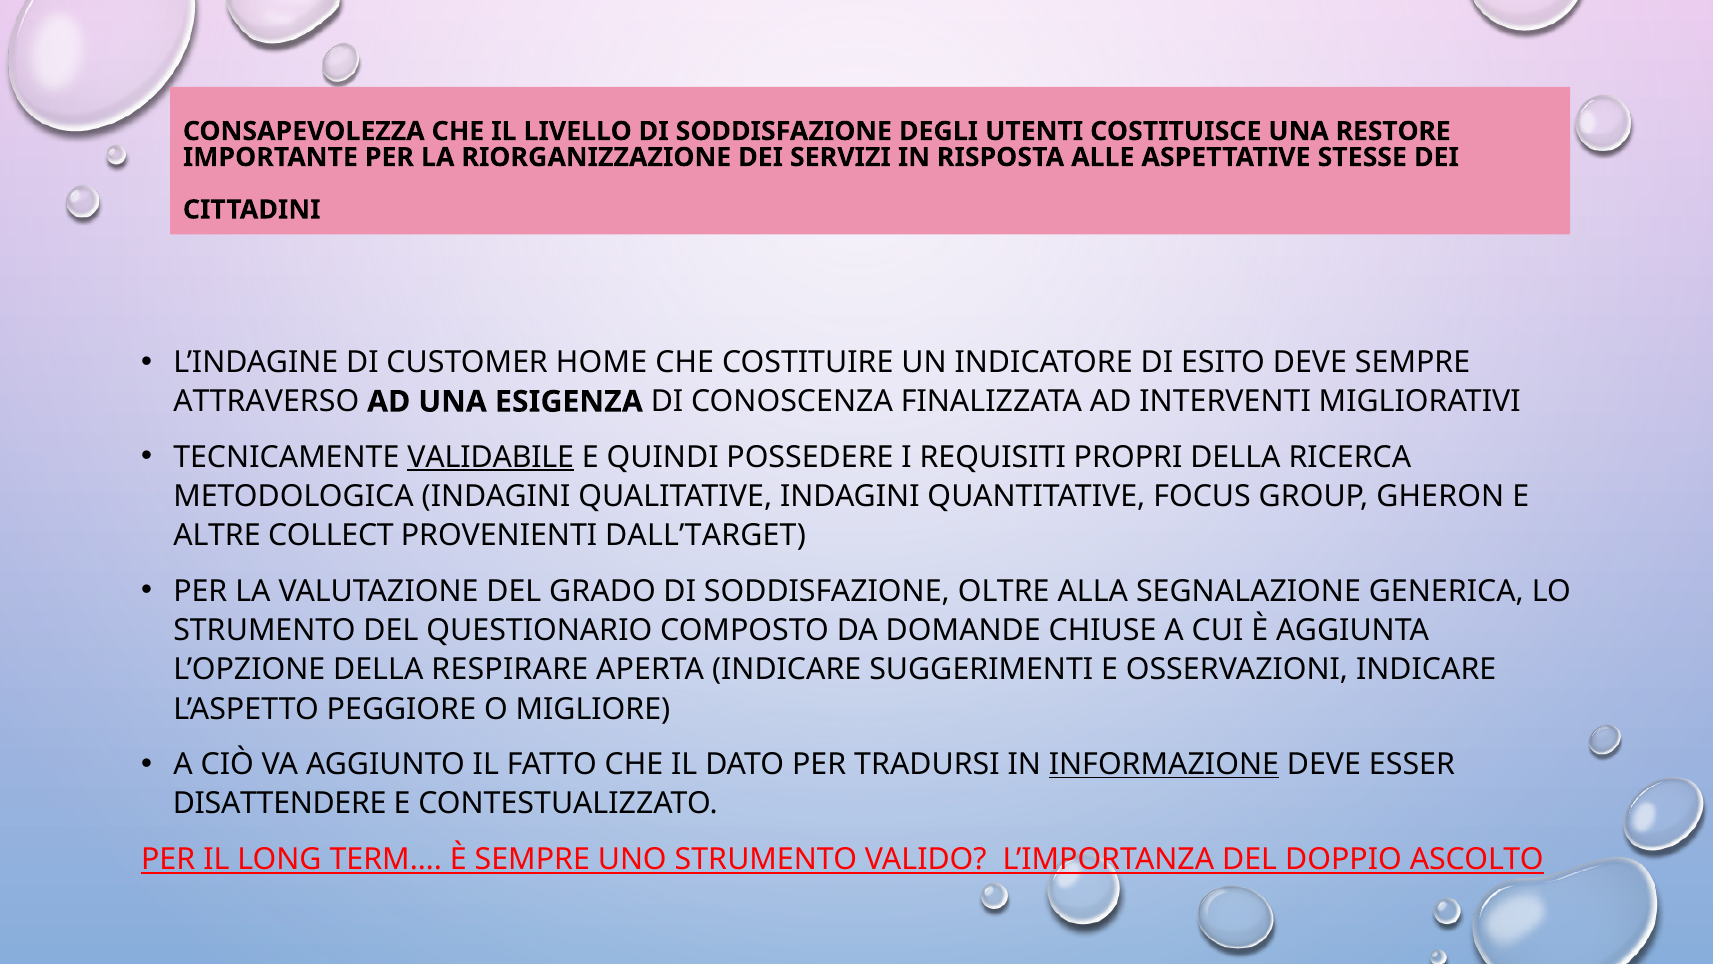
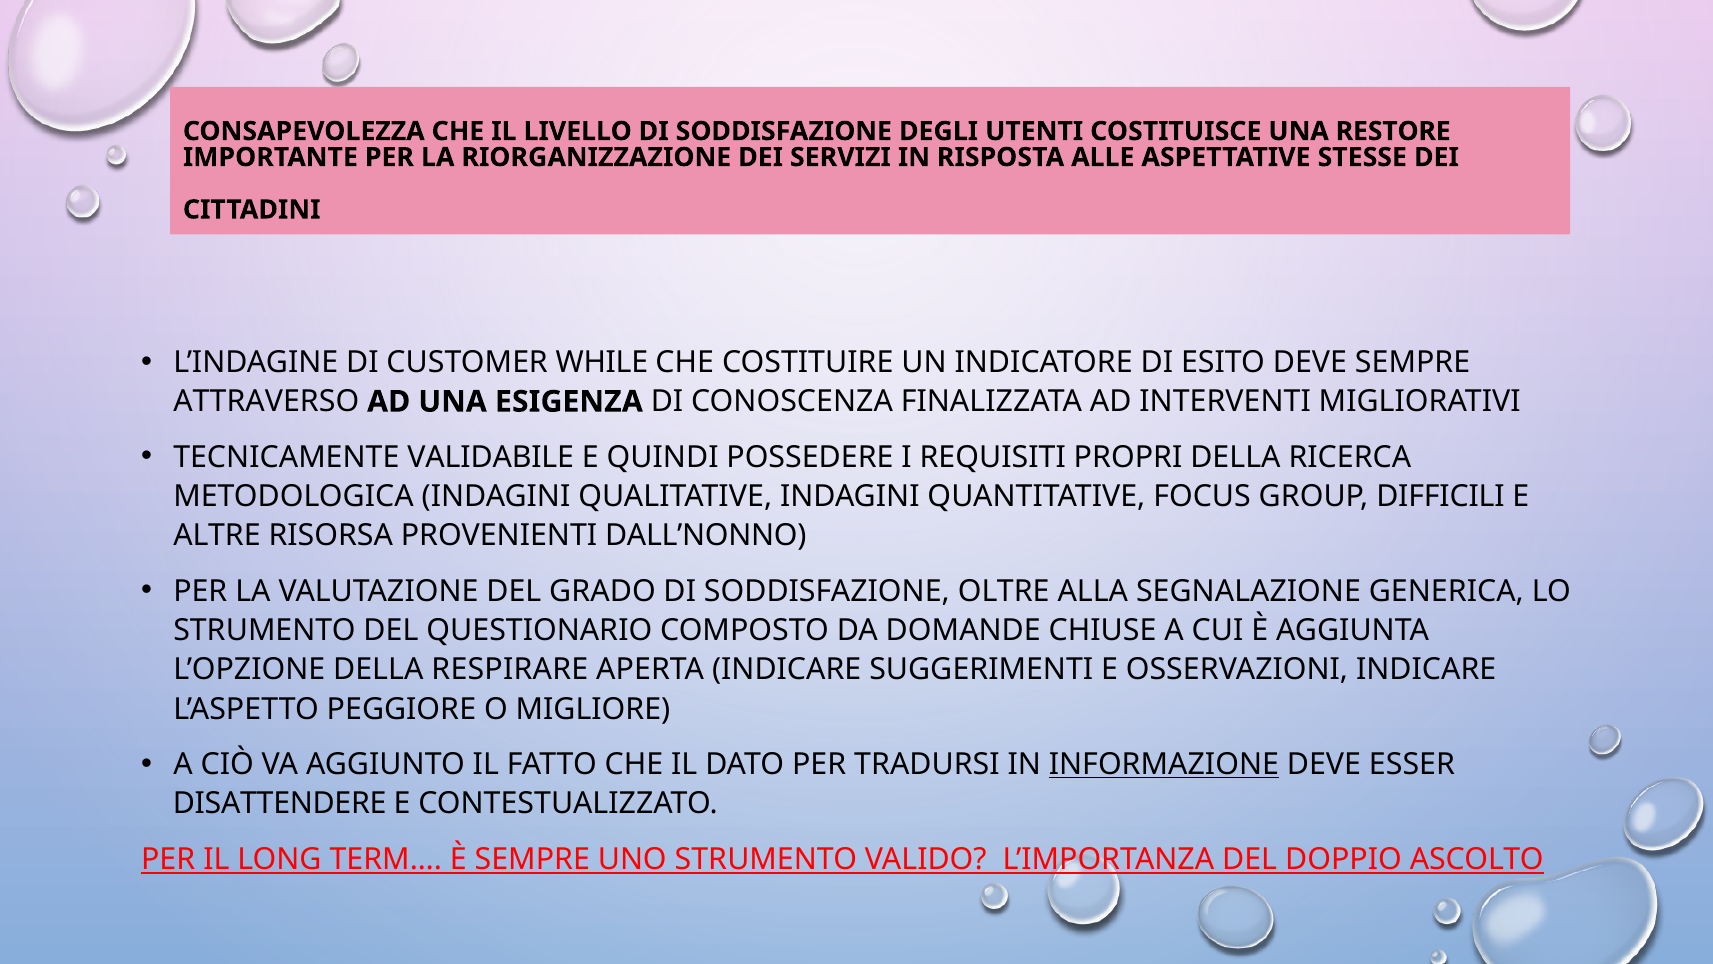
HOME: HOME -> WHILE
VALIDABILE underline: present -> none
GHERON: GHERON -> DIFFICILI
COLLECT: COLLECT -> RISORSA
DALL’TARGET: DALL’TARGET -> DALL’NONNO
